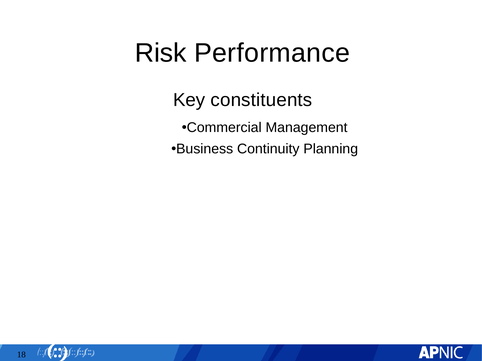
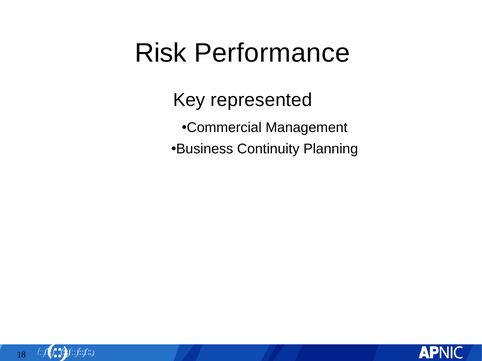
constituents: constituents -> represented
